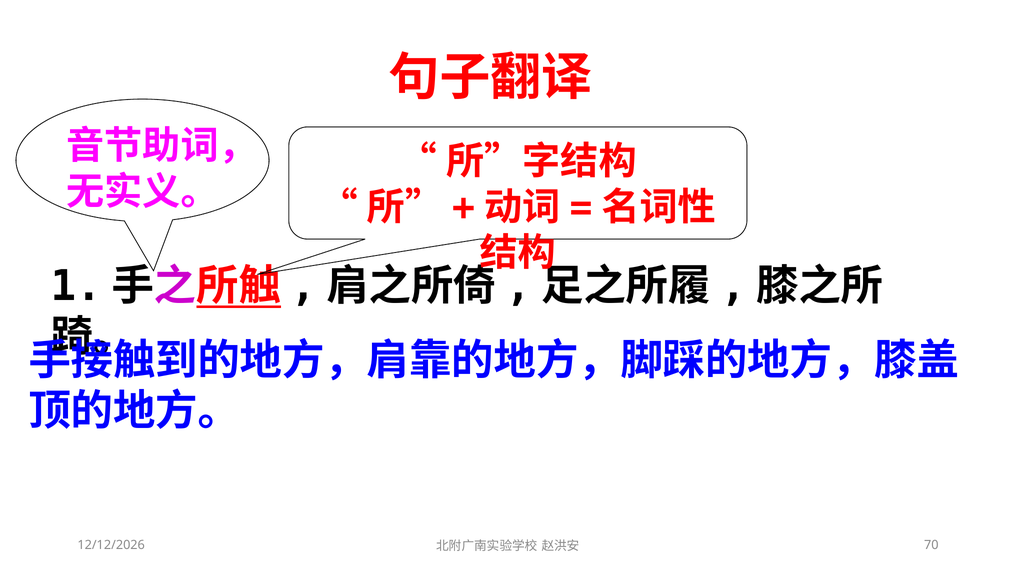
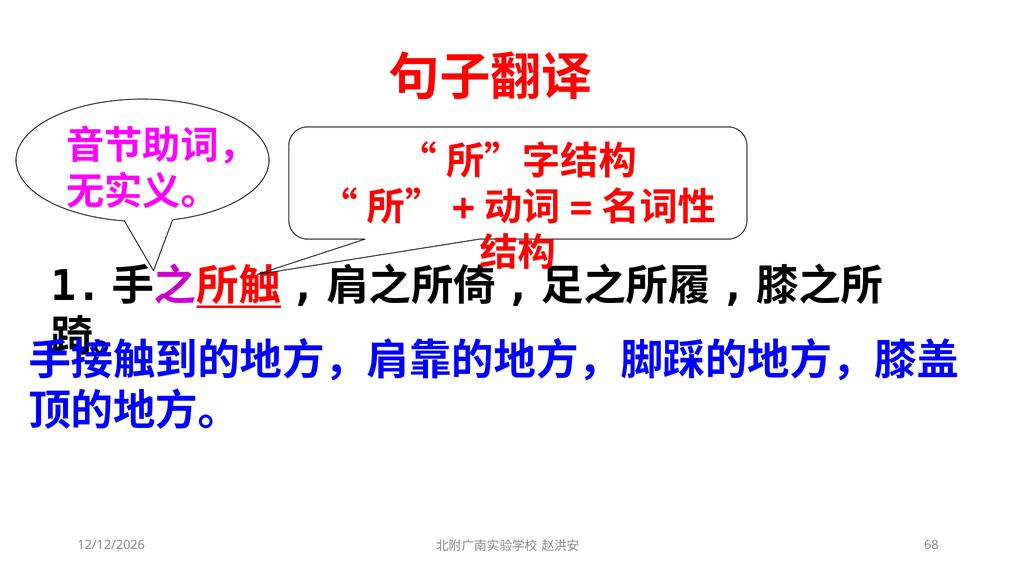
70: 70 -> 68
